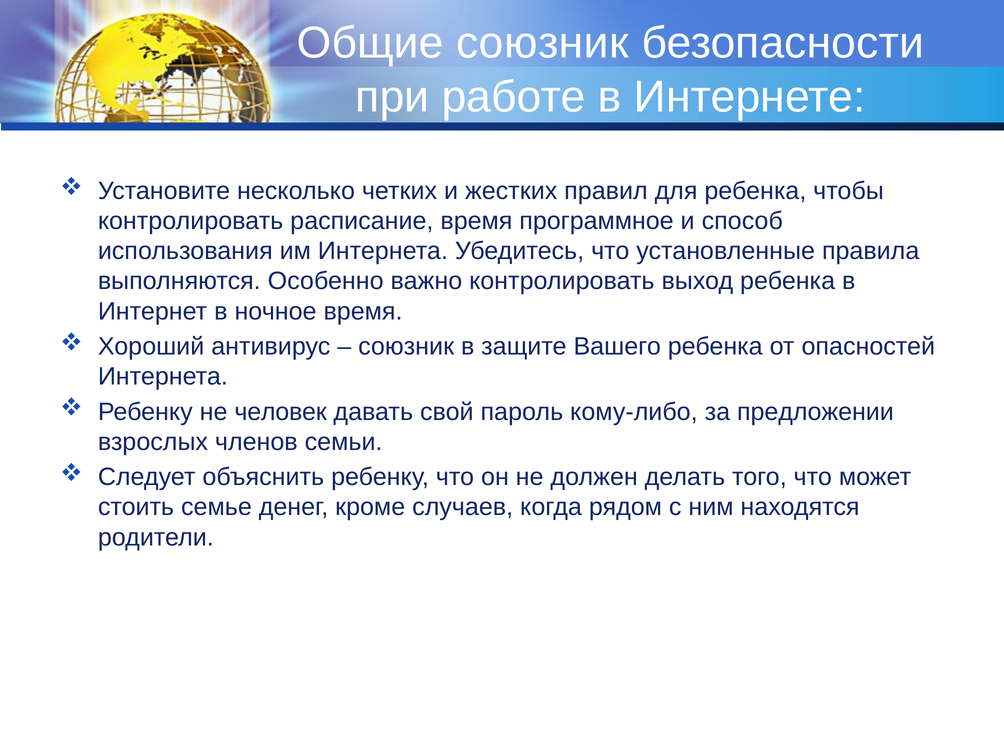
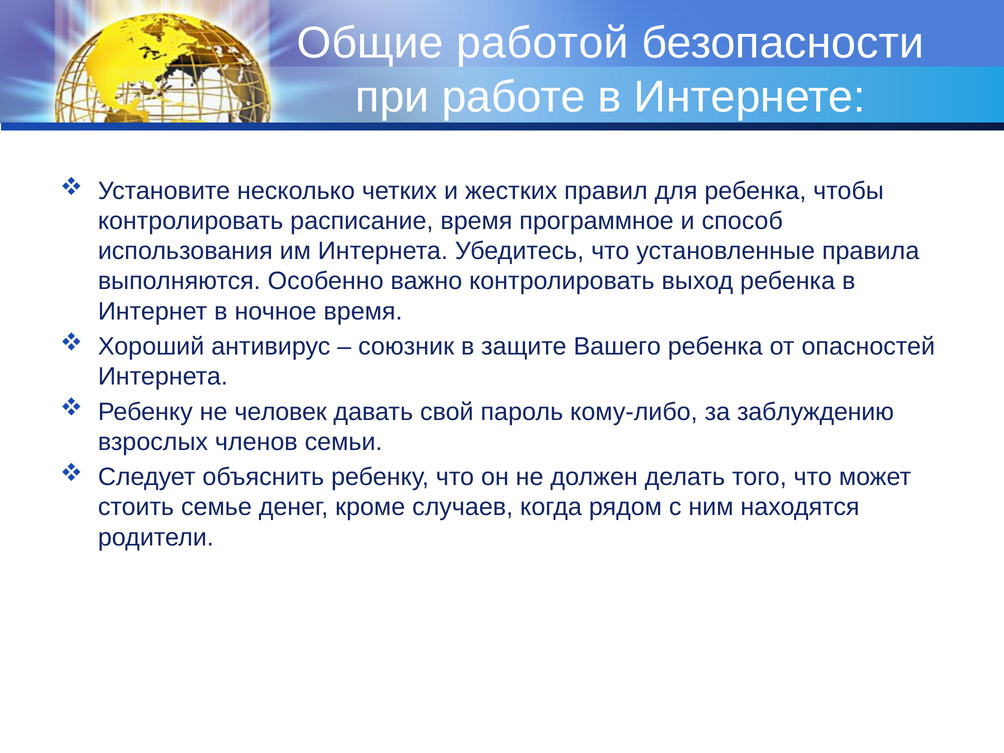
Общие союзник: союзник -> работой
предложении: предложении -> заблуждению
